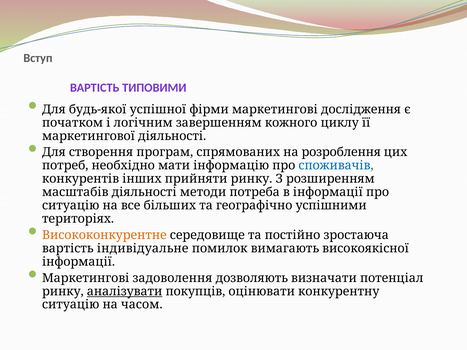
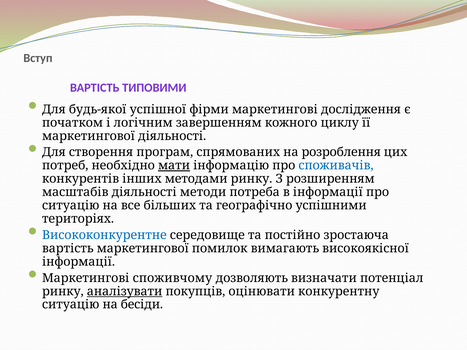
мати underline: none -> present
прийняти: прийняти -> методами
Висококонкурентне colour: orange -> blue
вартість індивідуальне: індивідуальне -> маркетингової
задоволення: задоволення -> споживчому
часом: часом -> бесіди
